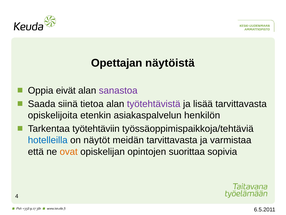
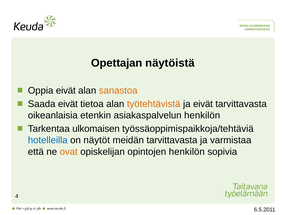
sanastoa colour: purple -> orange
Saada siinä: siinä -> eivät
työtehtävistä colour: purple -> orange
ja lisää: lisää -> eivät
opiskelijoita: opiskelijoita -> oikeanlaisia
työtehtäviin: työtehtäviin -> ulkomaisen
opintojen suorittaa: suorittaa -> henkilön
